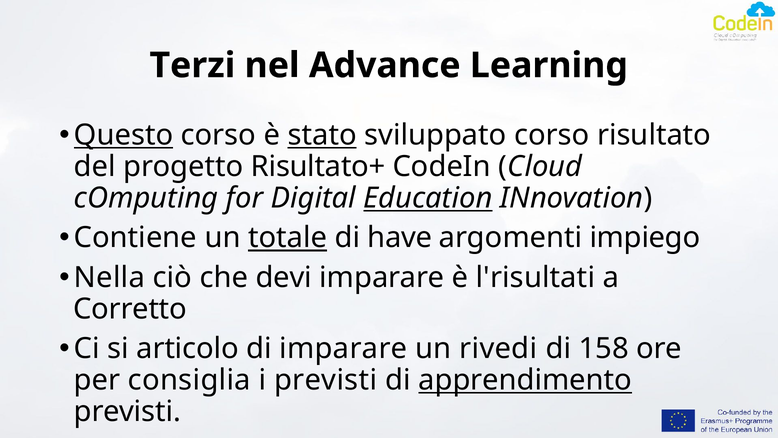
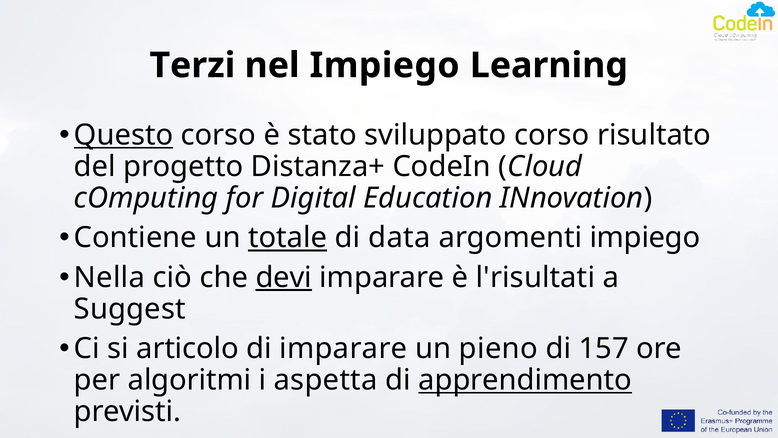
nel Advance: Advance -> Impiego
stato underline: present -> none
Risultato+: Risultato+ -> Distanza+
Education underline: present -> none
have: have -> data
devi underline: none -> present
Corretto: Corretto -> Suggest
rivedi: rivedi -> pieno
158: 158 -> 157
consiglia: consiglia -> algoritmi
i previsti: previsti -> aspetta
